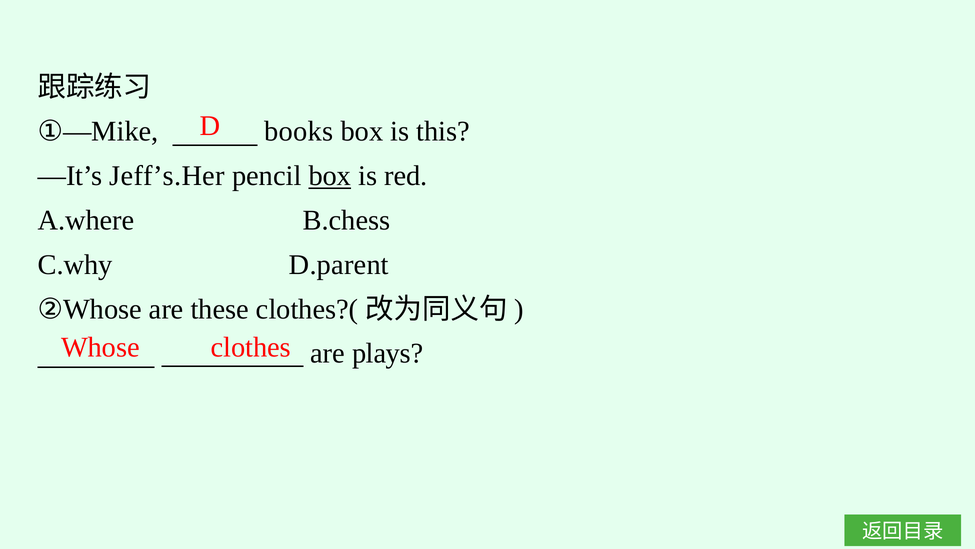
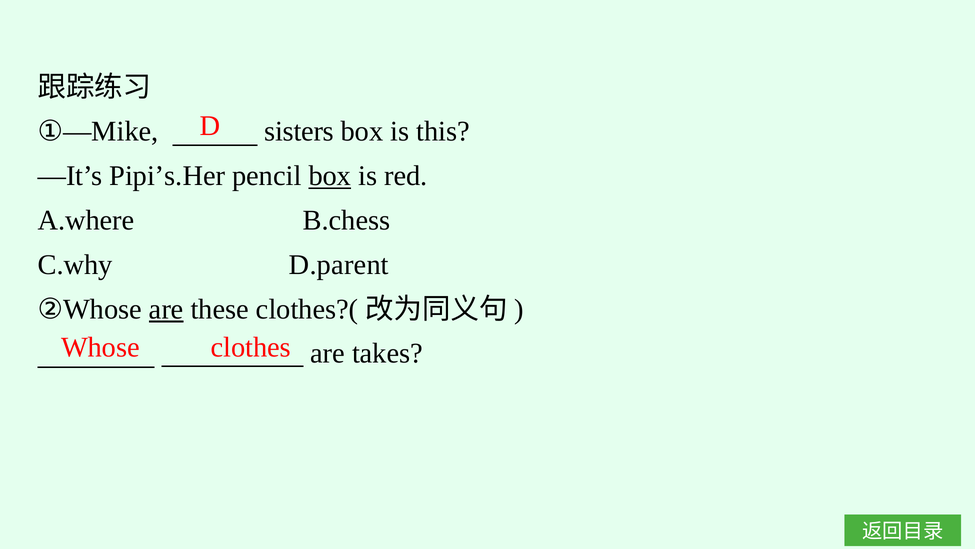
books: books -> sisters
Jeff’s.Her: Jeff’s.Her -> Pipi’s.Her
are at (166, 309) underline: none -> present
plays: plays -> takes
